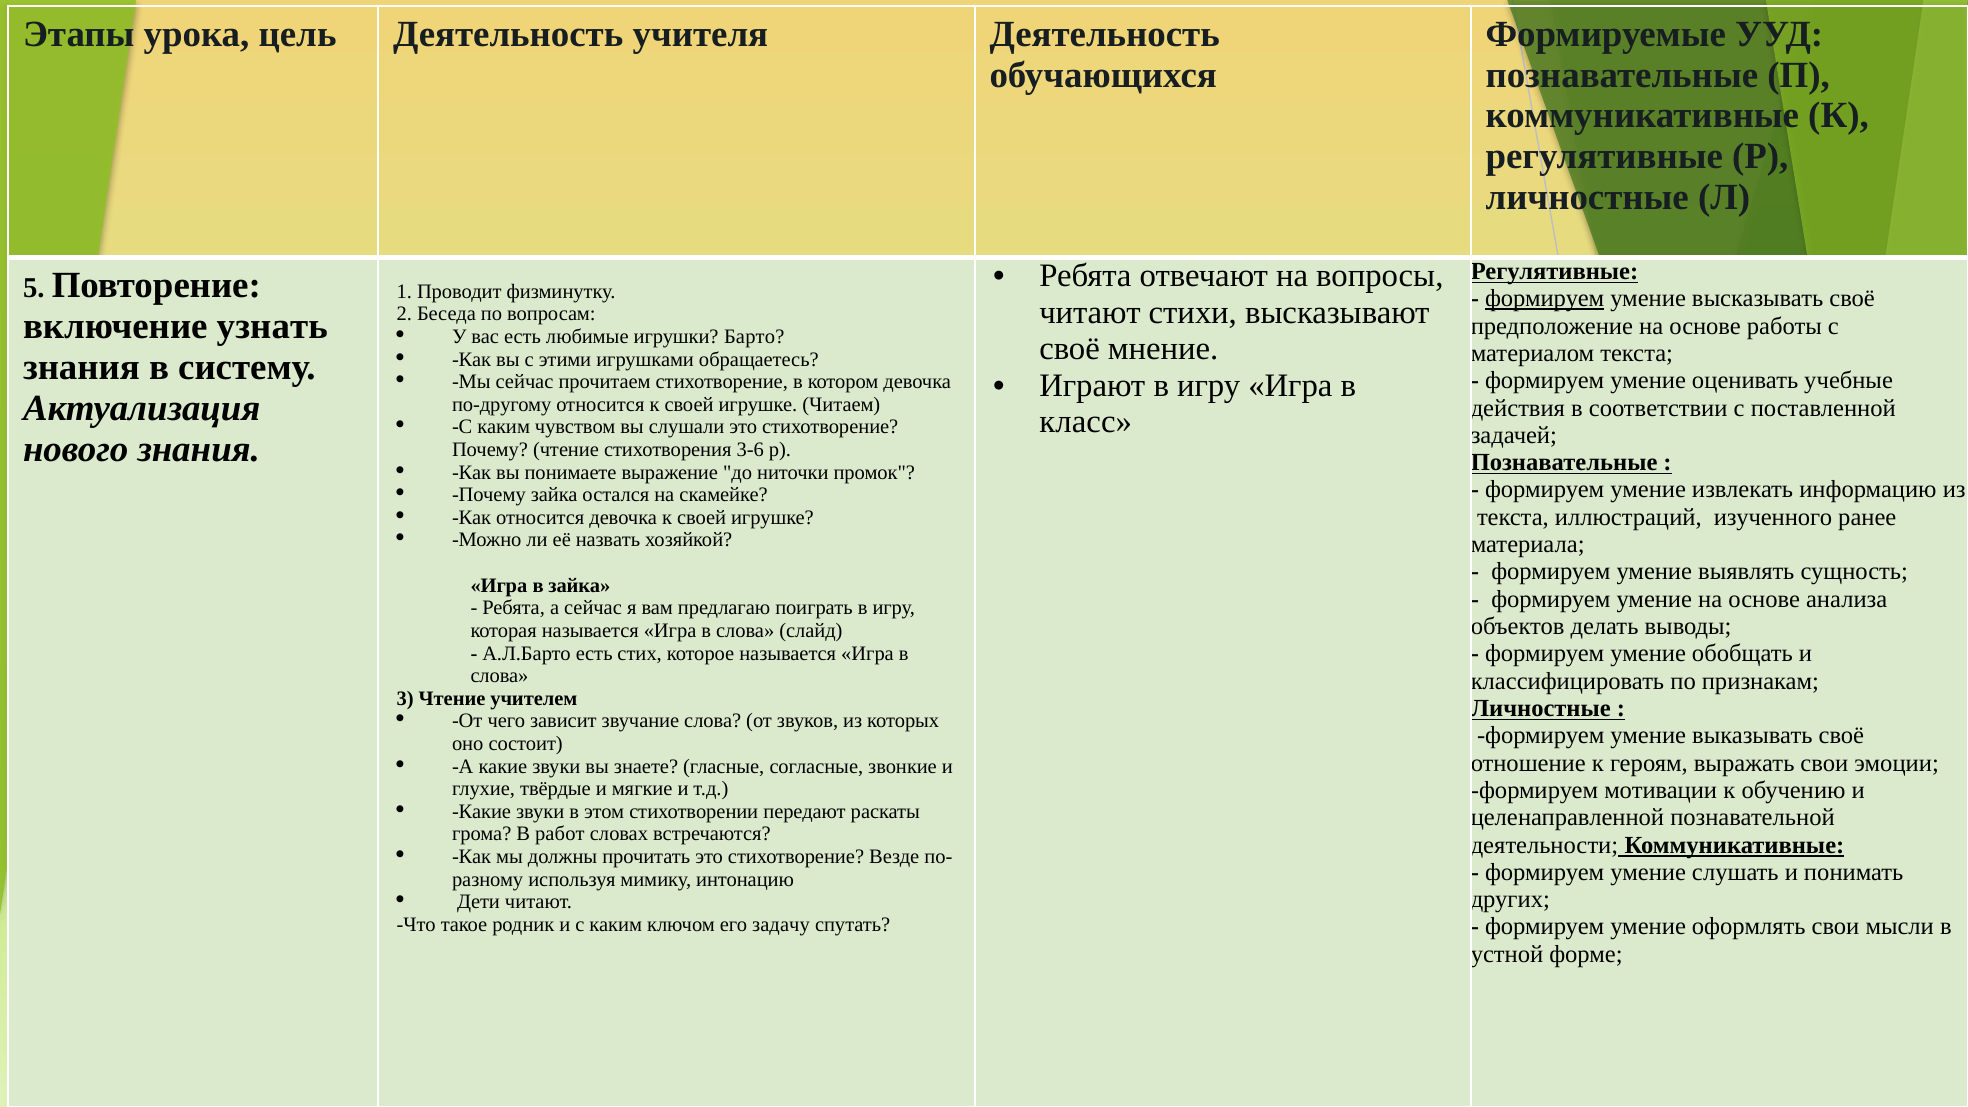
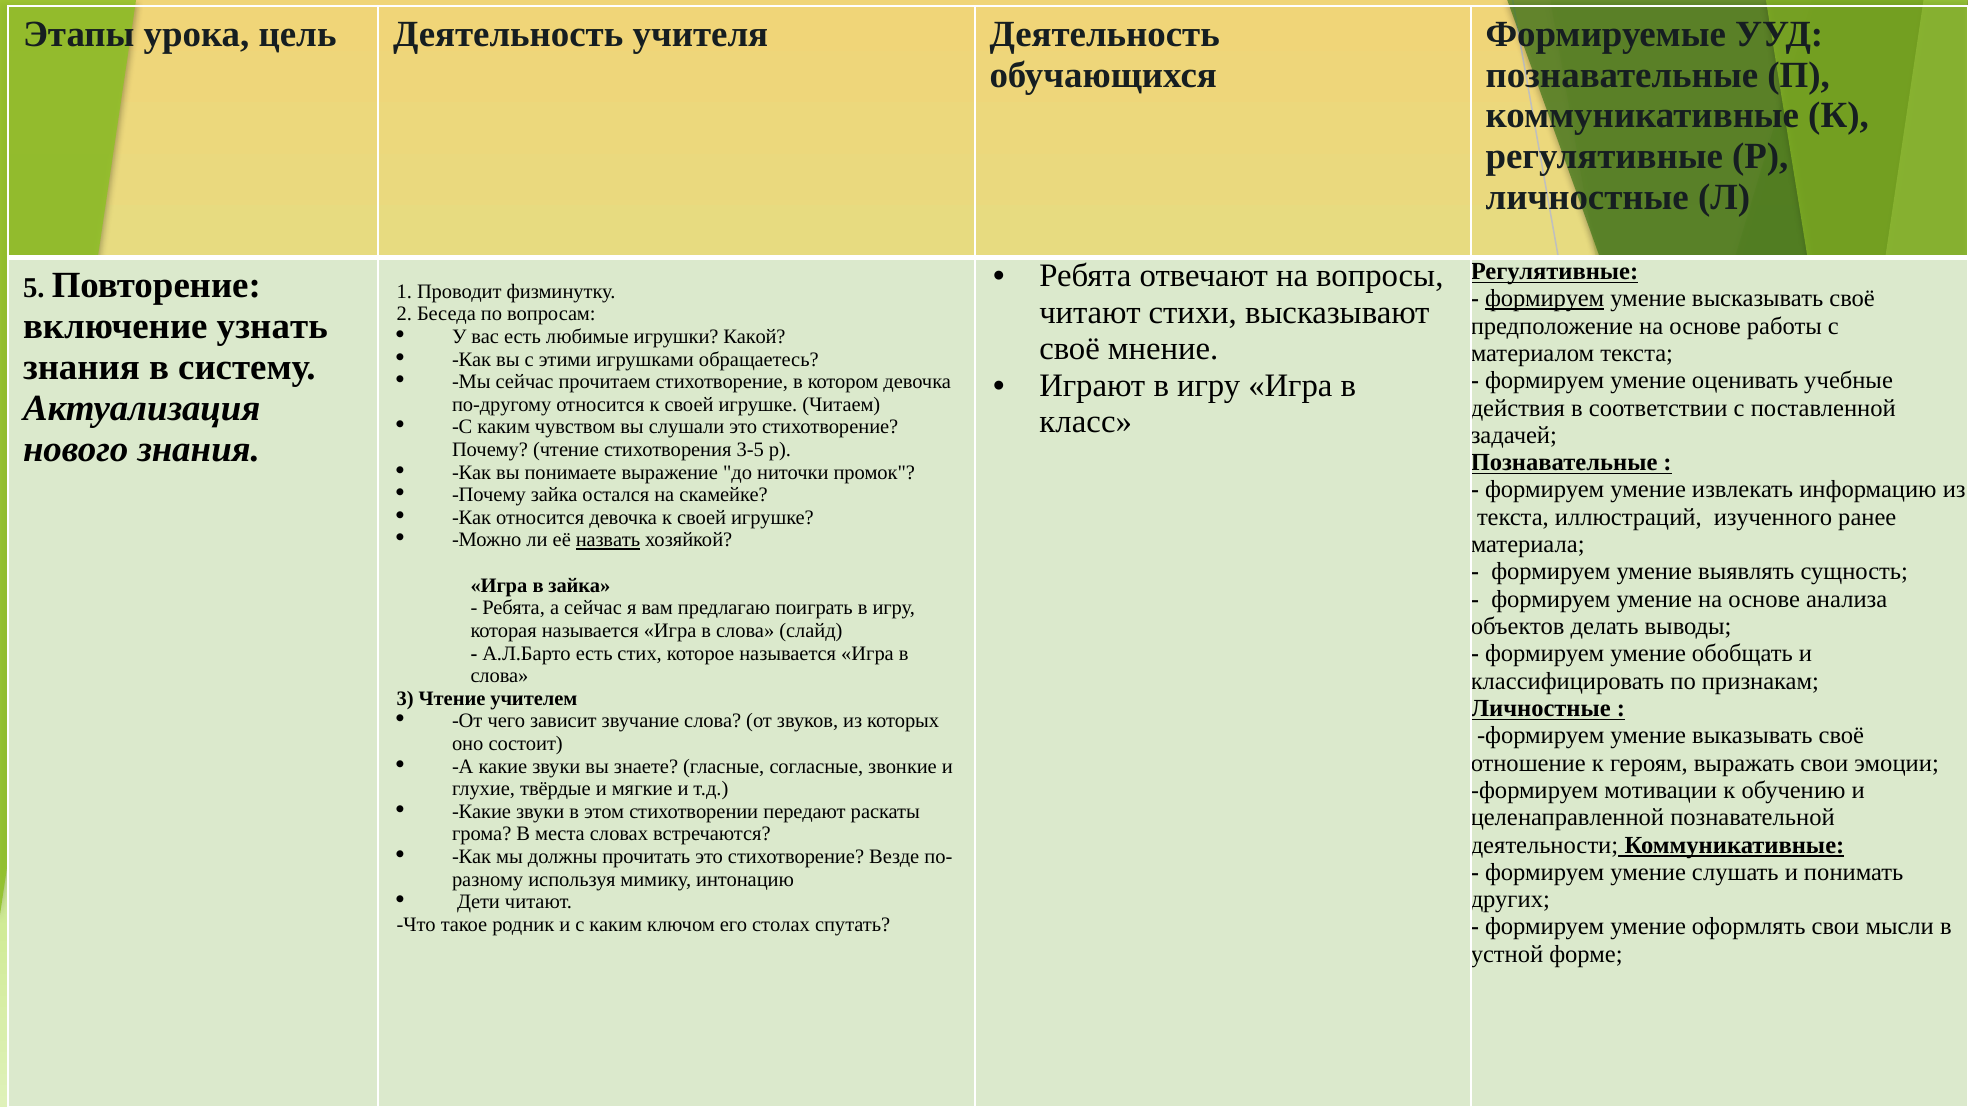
Барто: Барто -> Какой
3-6: 3-6 -> 3-5
назвать underline: none -> present
работ: работ -> места
задачу: задачу -> столах
